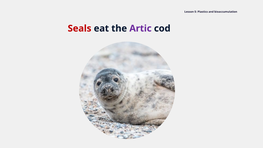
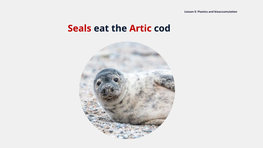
Artic colour: purple -> red
